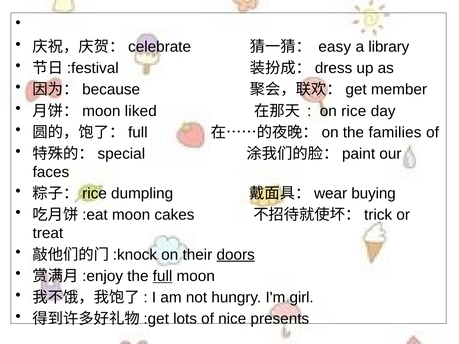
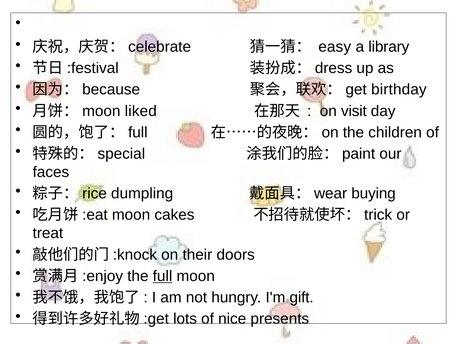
member: member -> birthday
rice: rice -> visit
families: families -> children
doors underline: present -> none
girl: girl -> gift
